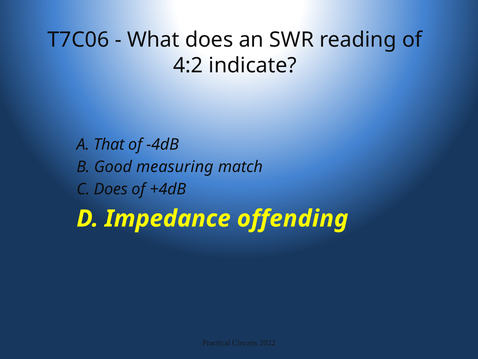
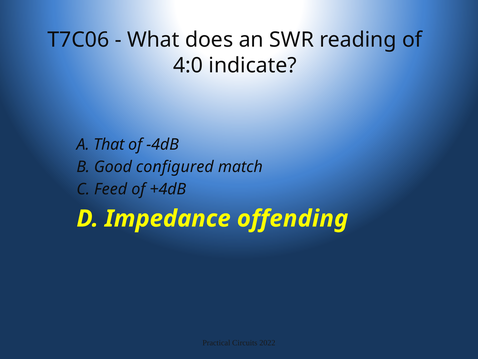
4:2: 4:2 -> 4:0
measuring: measuring -> configured
C Does: Does -> Feed
